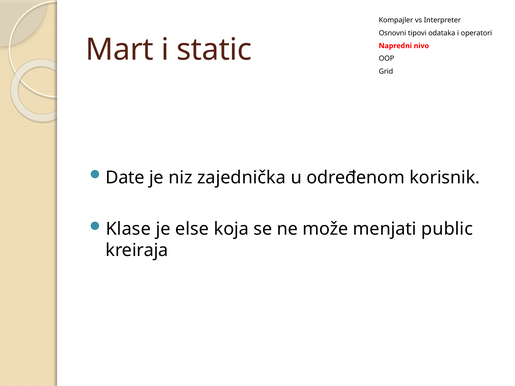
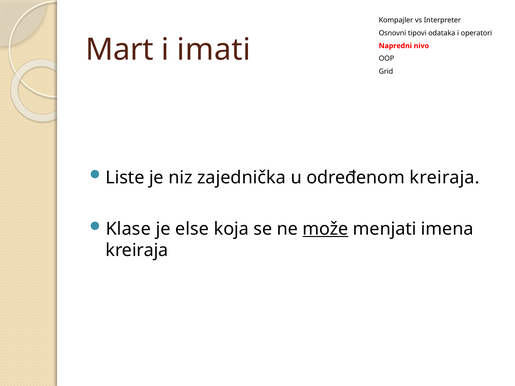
static: static -> imati
Date: Date -> Liste
određenom korisnik: korisnik -> kreiraja
može underline: none -> present
public: public -> imena
